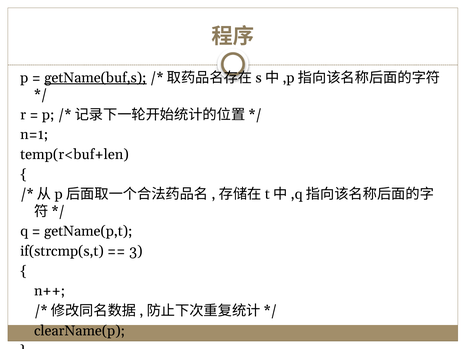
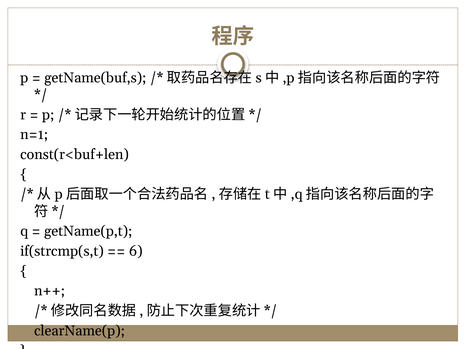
getName(buf,s underline: present -> none
temp(r<buf+len: temp(r<buf+len -> const(r<buf+len
3: 3 -> 6
